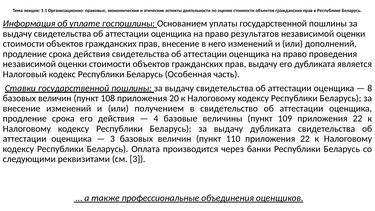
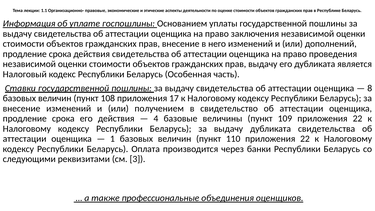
результатов: результатов -> заключения
20: 20 -> 17
3 at (112, 139): 3 -> 1
